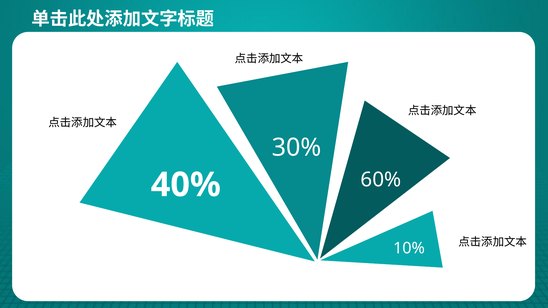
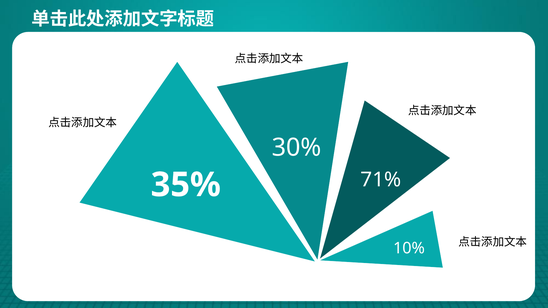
60%: 60% -> 71%
40%: 40% -> 35%
